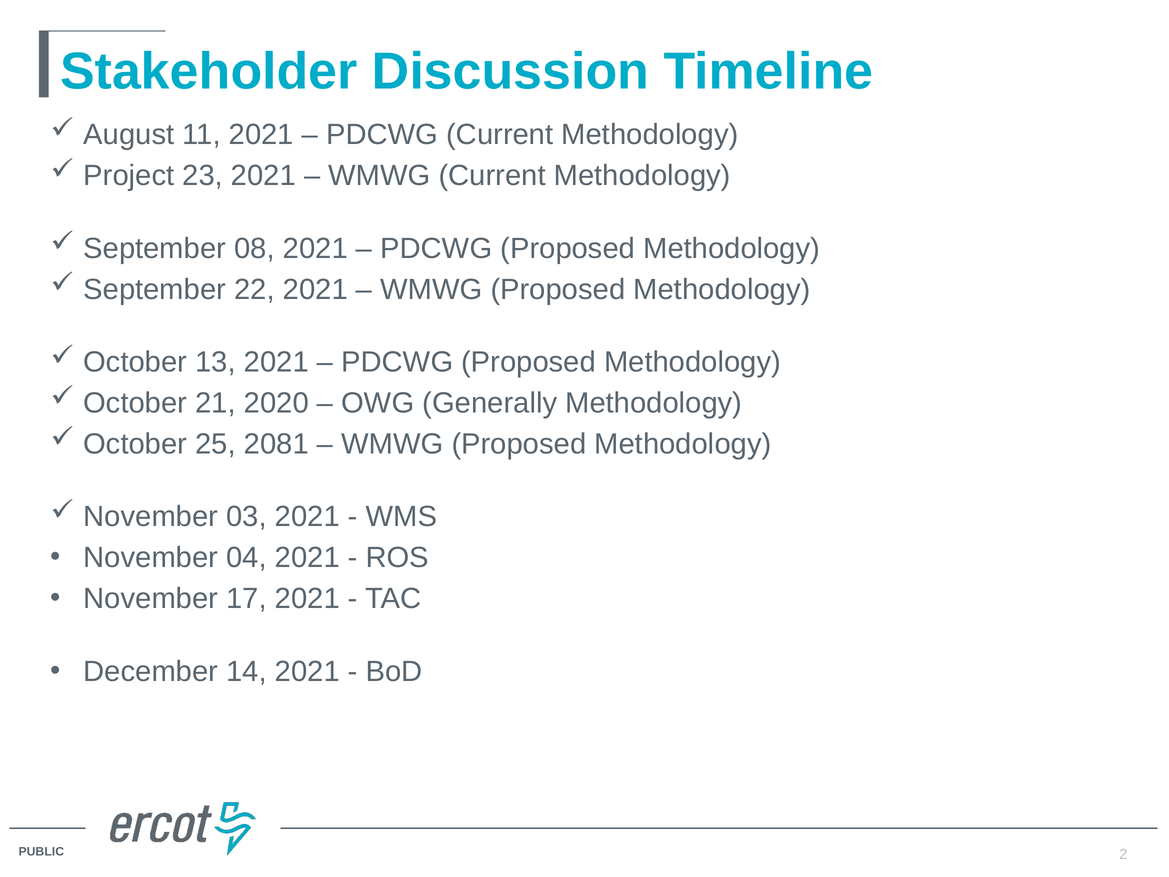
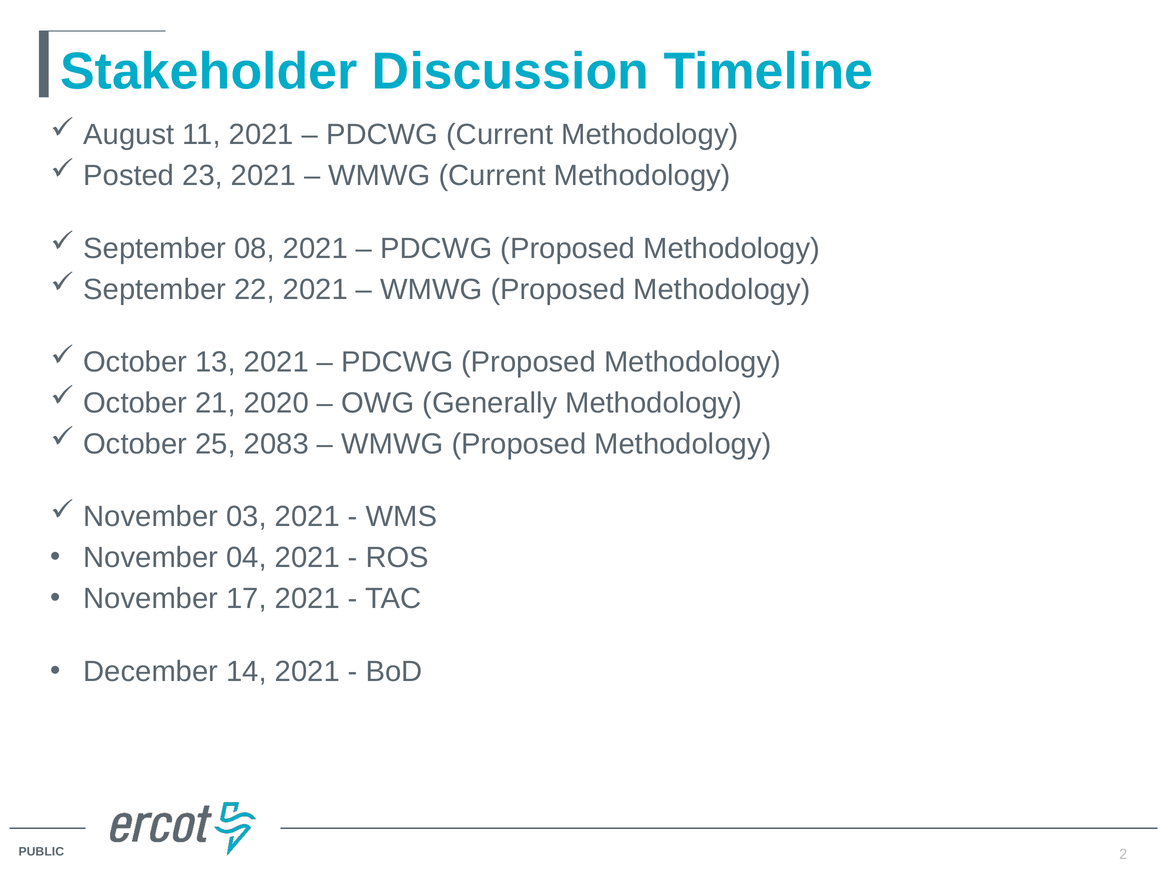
Project: Project -> Posted
2081: 2081 -> 2083
